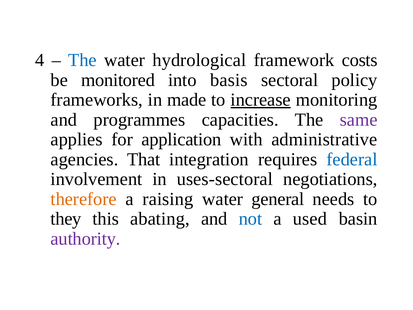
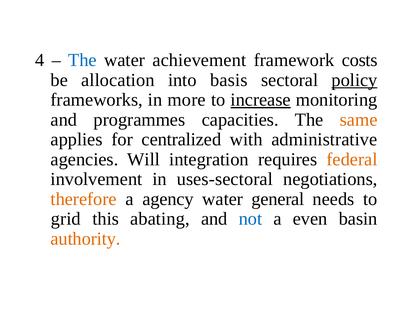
hydrological: hydrological -> achievement
monitored: monitored -> allocation
policy underline: none -> present
made: made -> more
same colour: purple -> orange
application: application -> centralized
That: That -> Will
federal colour: blue -> orange
raising: raising -> agency
they: they -> grid
used: used -> even
authority colour: purple -> orange
